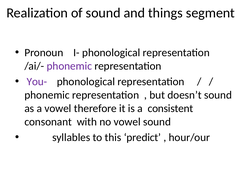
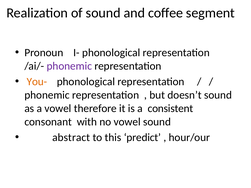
things: things -> coffee
You- colour: purple -> orange
syllables: syllables -> abstract
